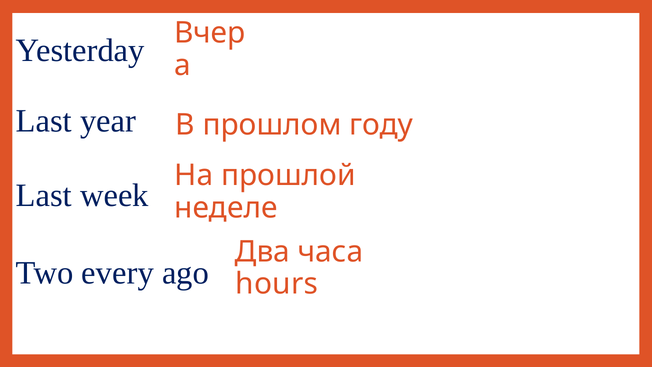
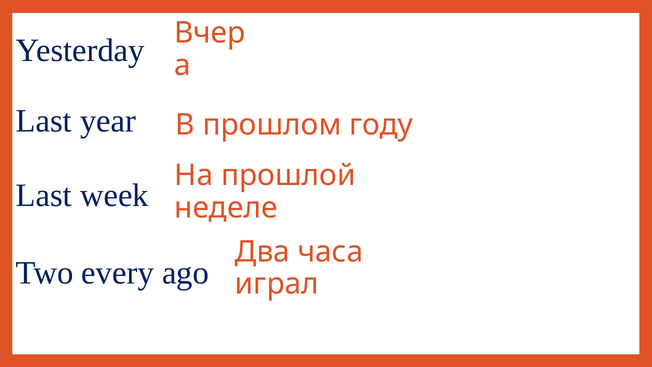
hours: hours -> играл
